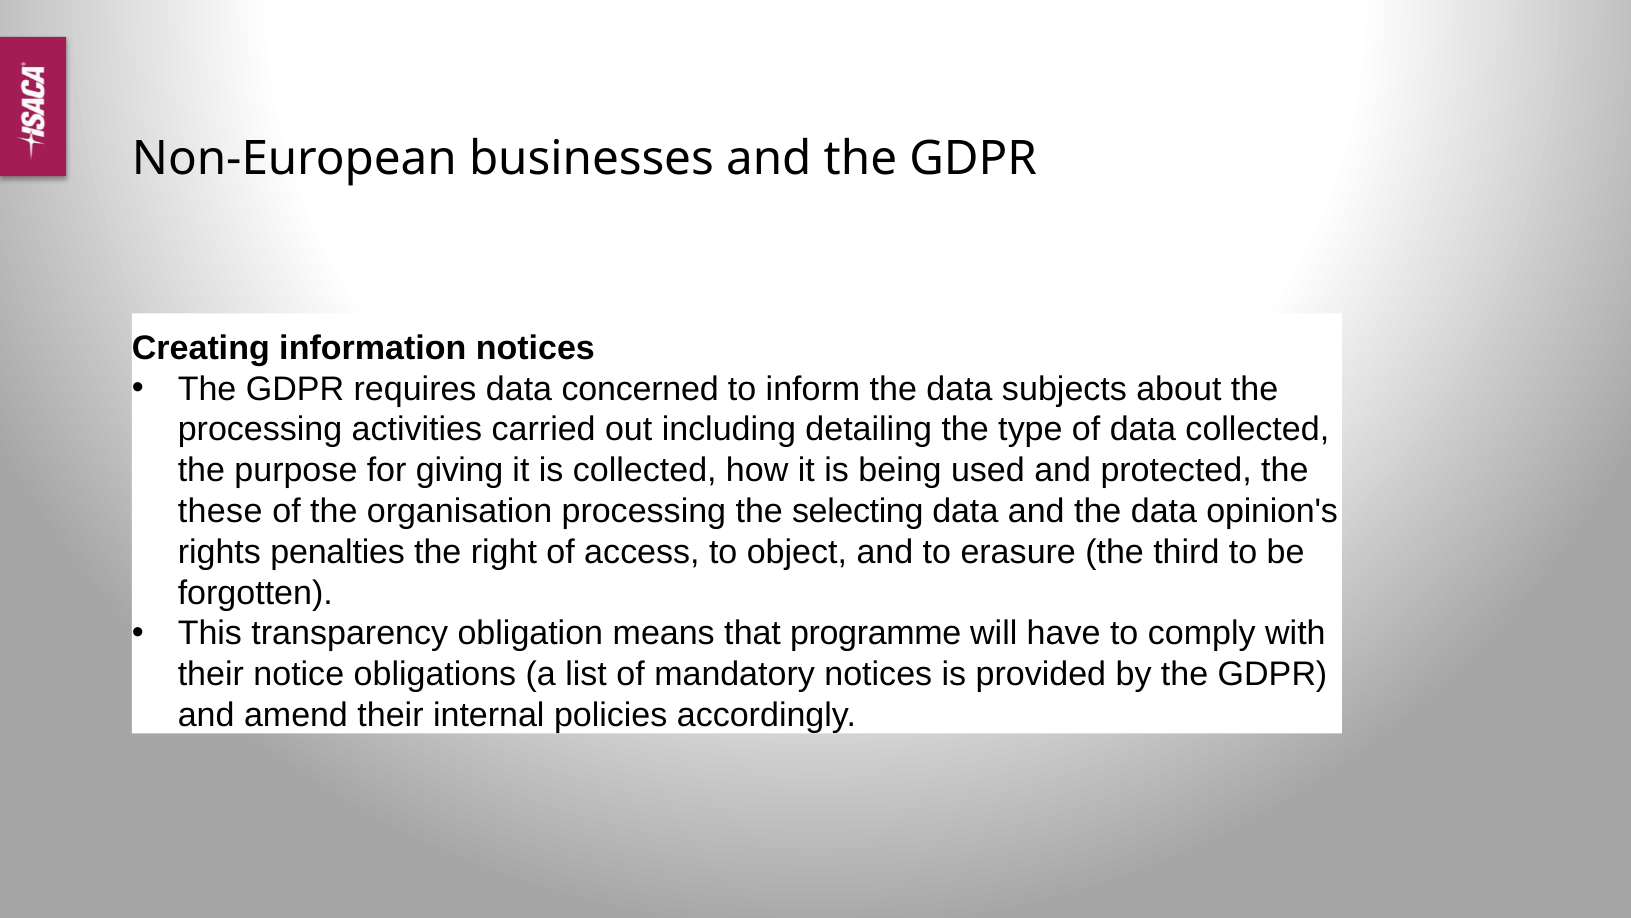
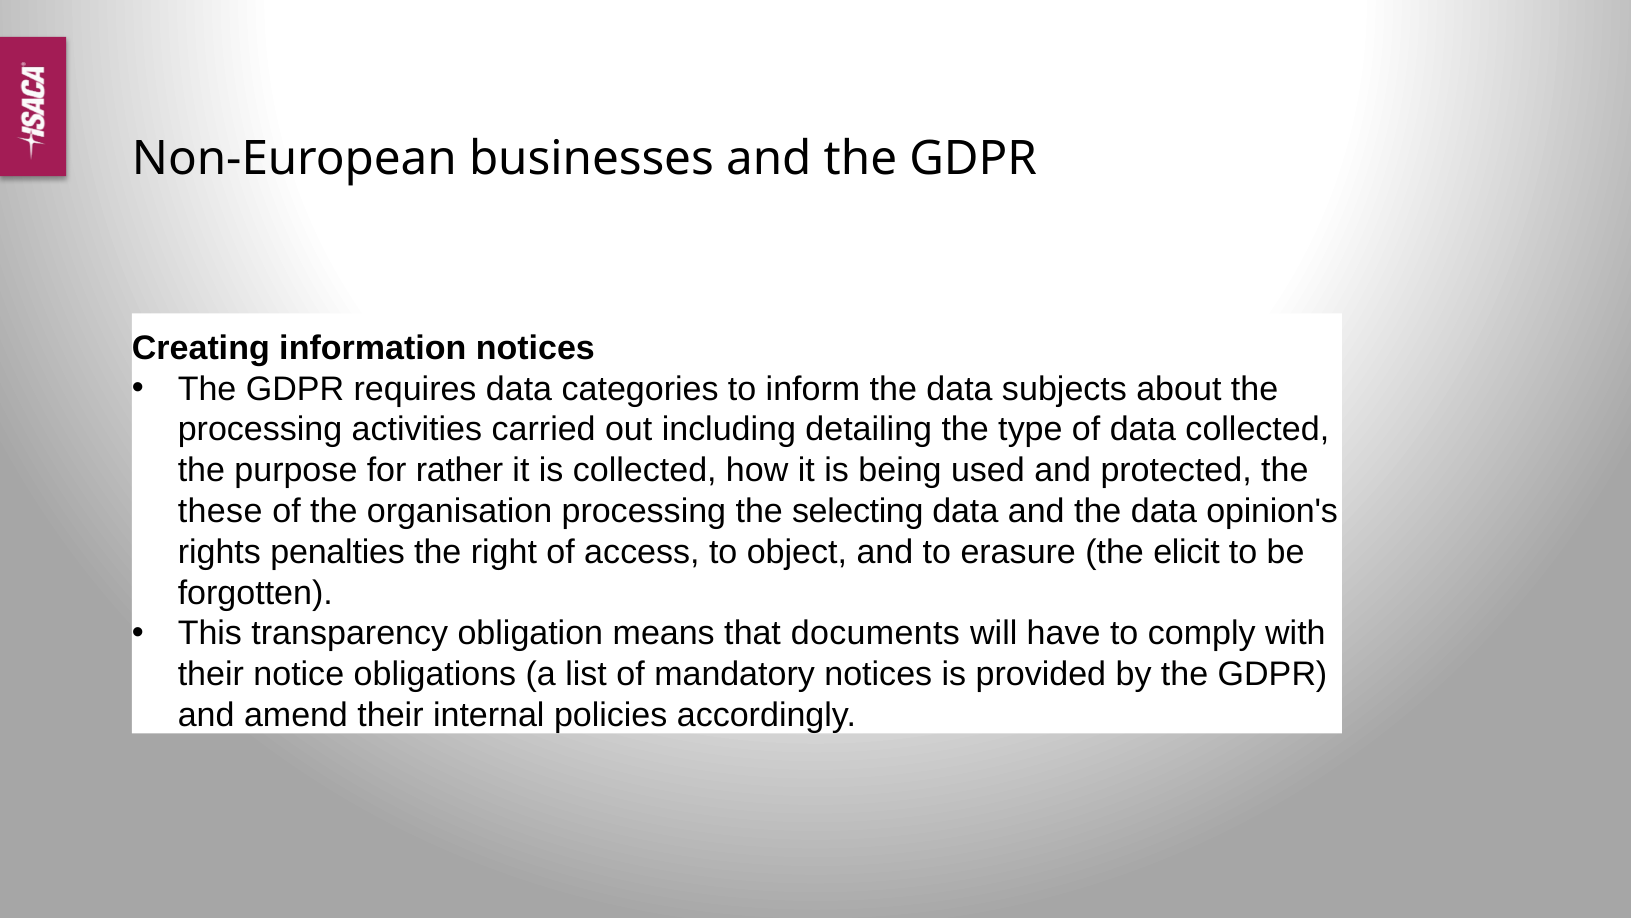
concerned: concerned -> categories
giving: giving -> rather
third: third -> elicit
programme: programme -> documents
